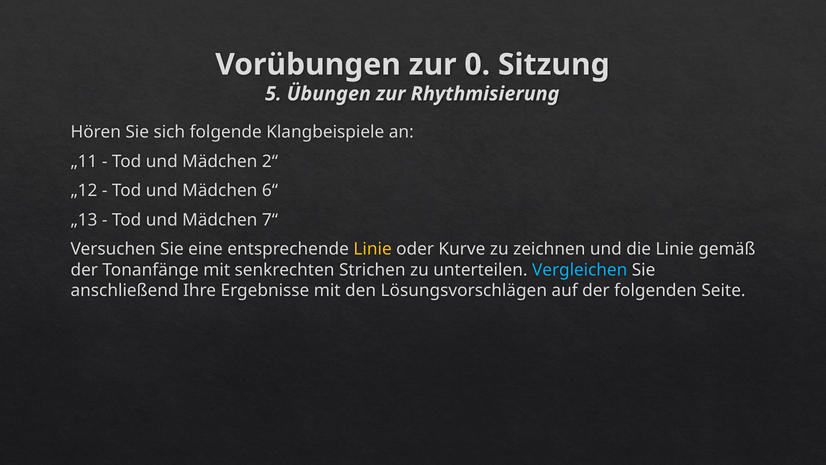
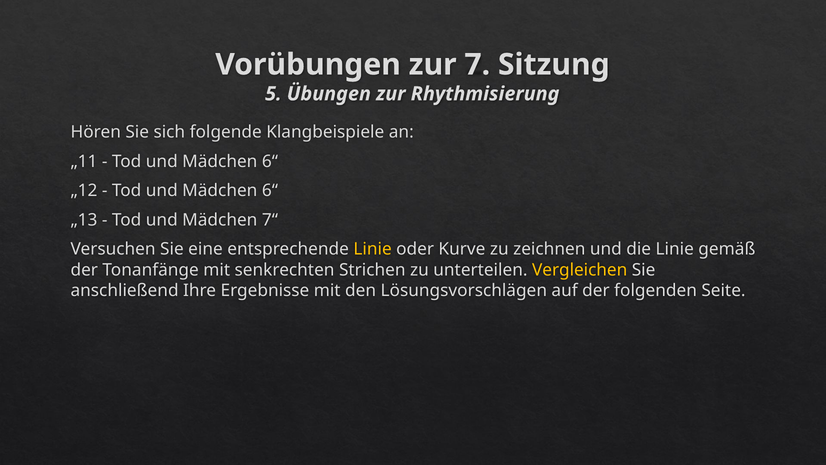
0: 0 -> 7
2“ at (270, 161): 2“ -> 6“
Vergleichen colour: light blue -> yellow
